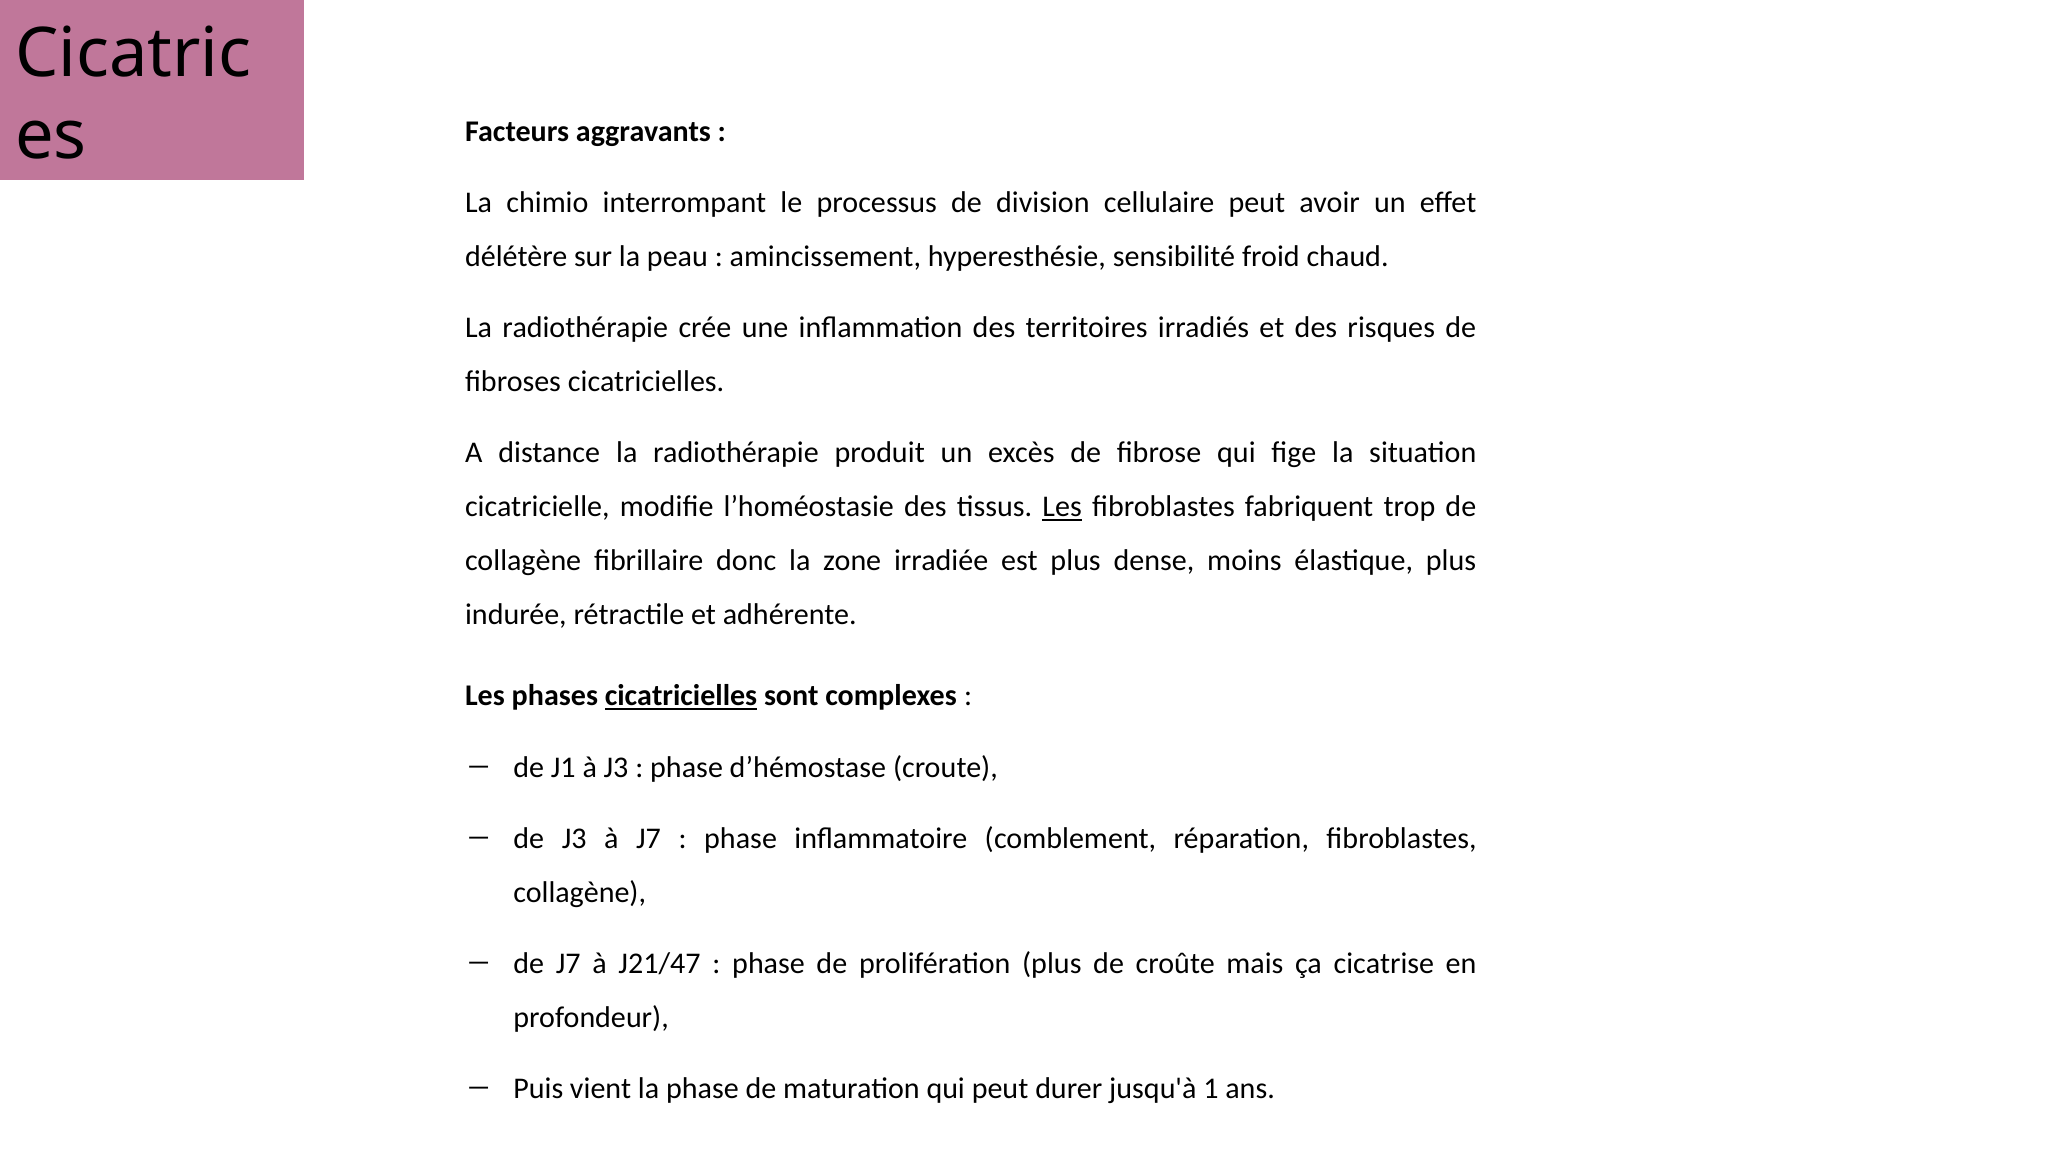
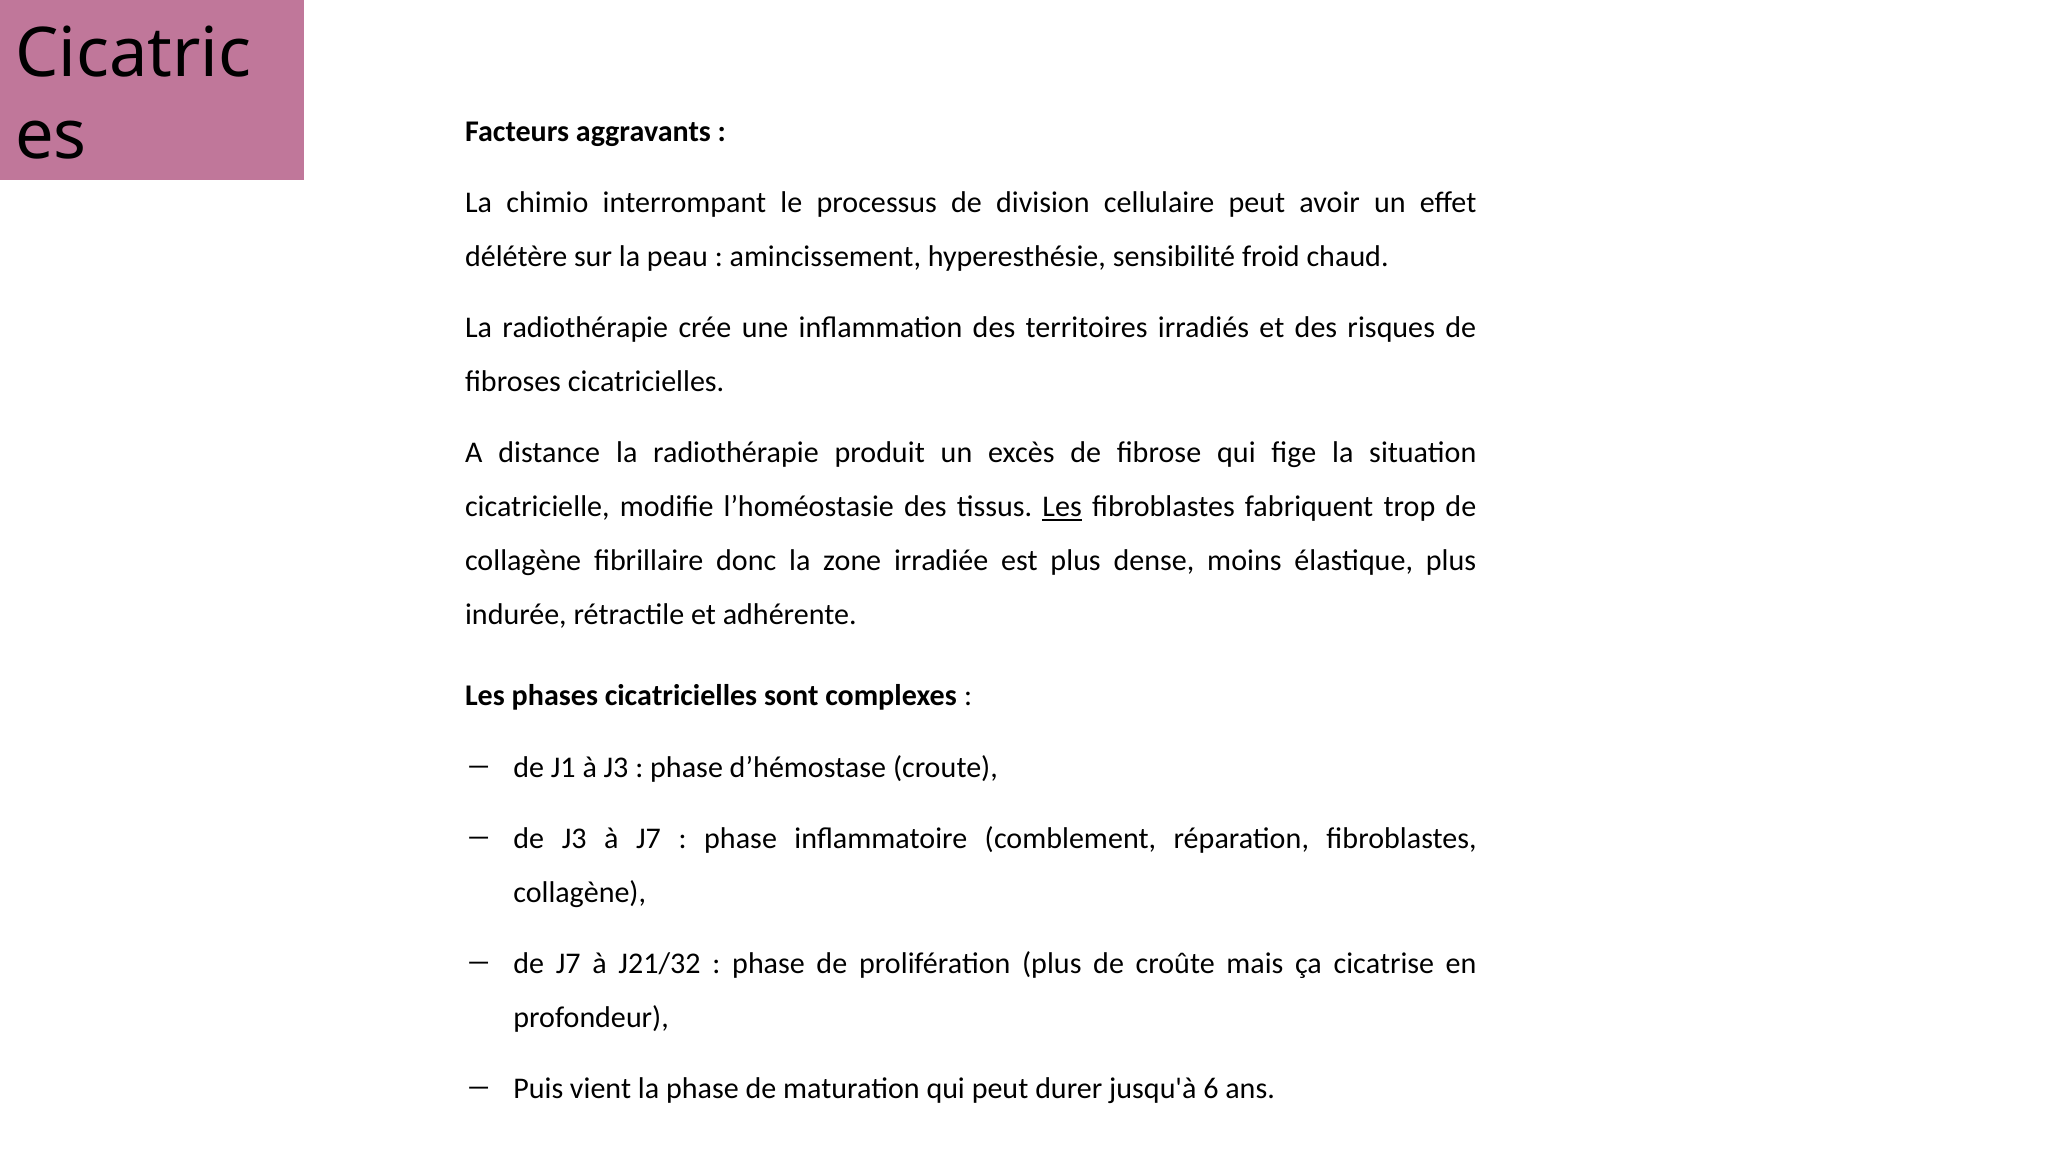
cicatricielles at (681, 696) underline: present -> none
J21/47: J21/47 -> J21/32
1: 1 -> 6
